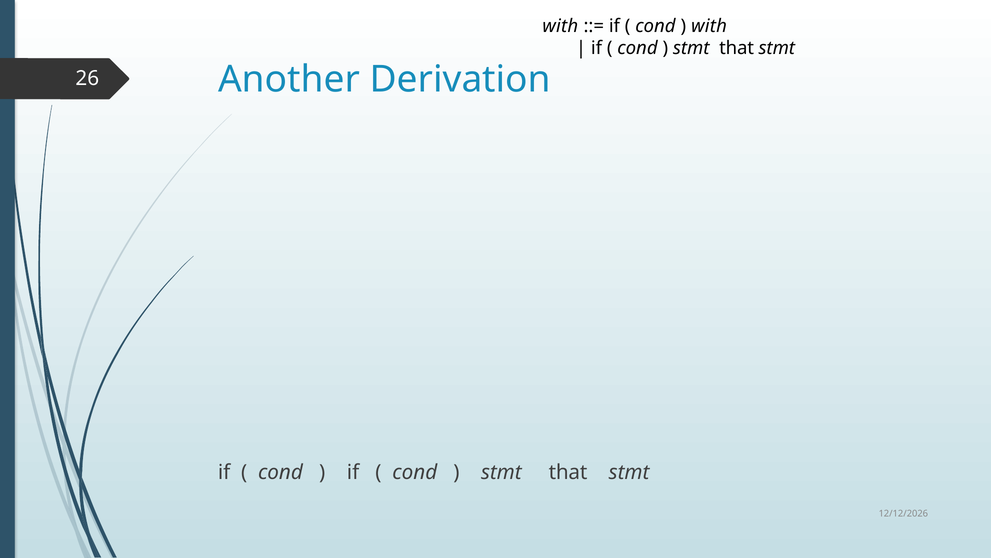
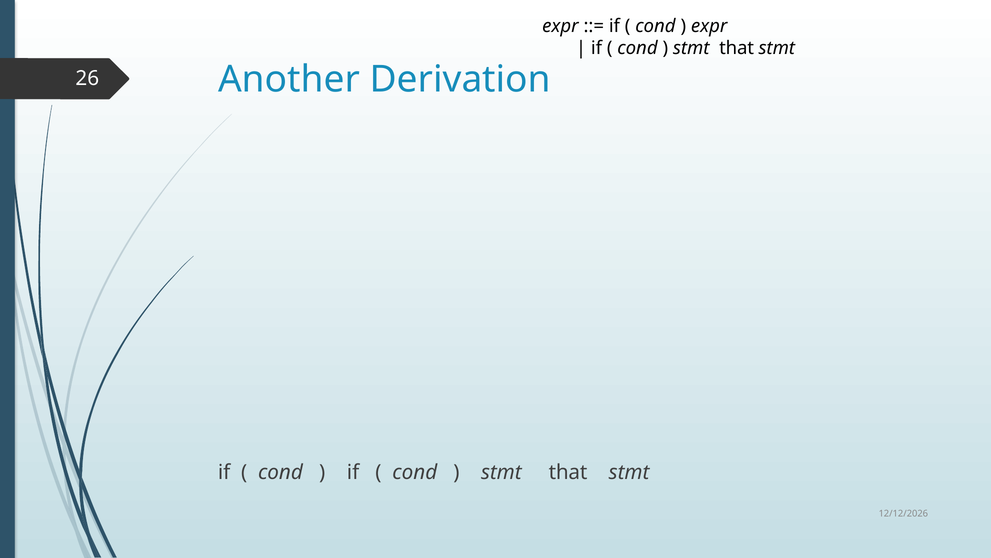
with at (560, 26): with -> expr
with at (709, 26): with -> expr
